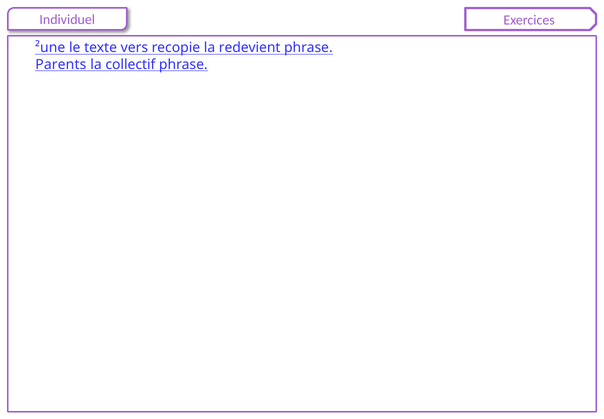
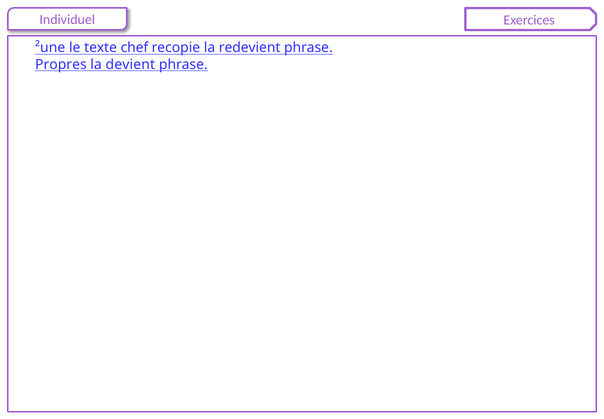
vers: vers -> chef
Parents: Parents -> Propres
collectif: collectif -> devient
